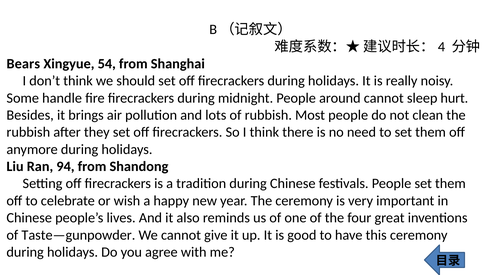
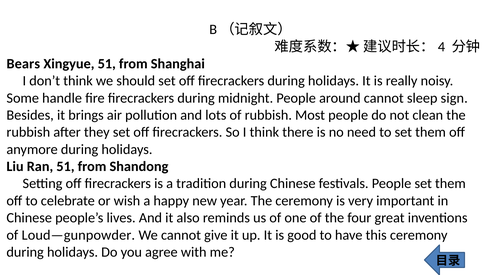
Xingyue 54: 54 -> 51
hurt: hurt -> sign
Ran 94: 94 -> 51
Taste—gunpowder: Taste—gunpowder -> Loud—gunpowder
